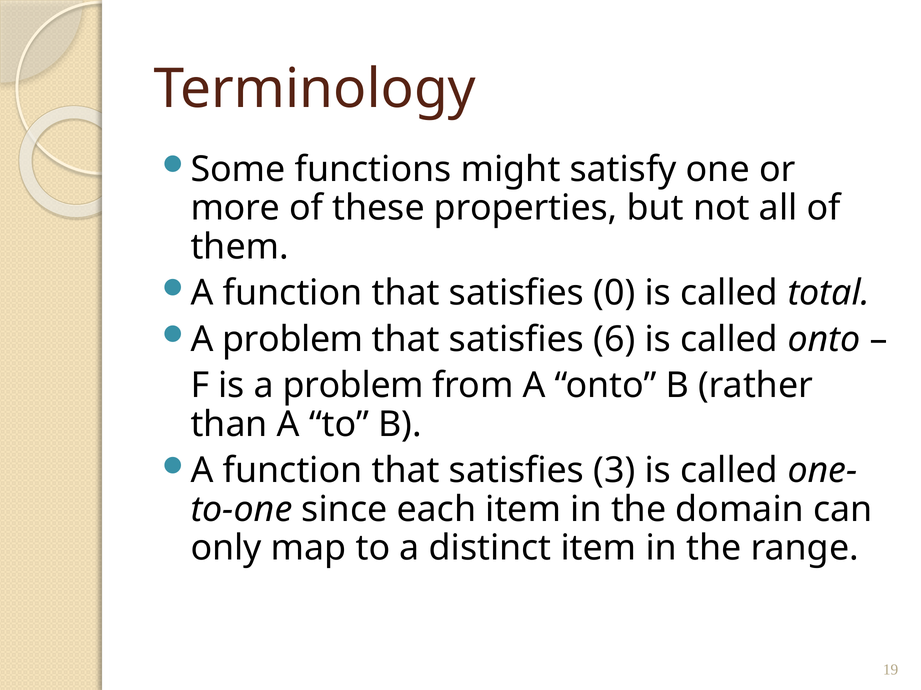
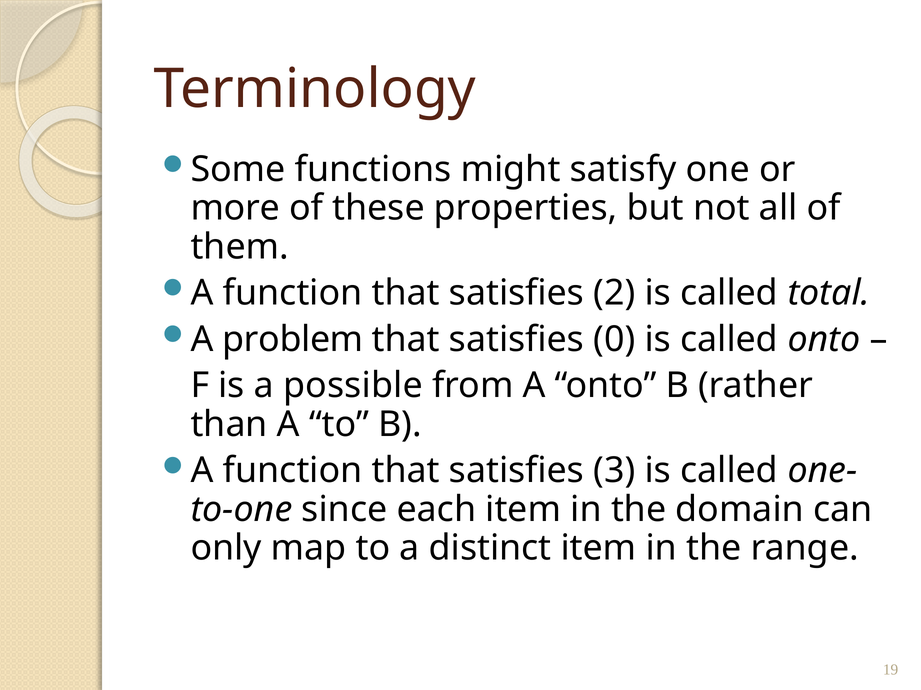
0: 0 -> 2
6: 6 -> 0
is a problem: problem -> possible
